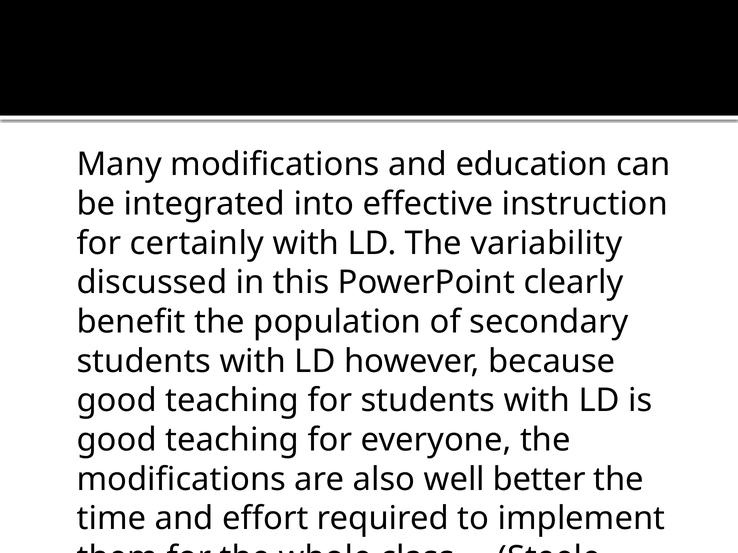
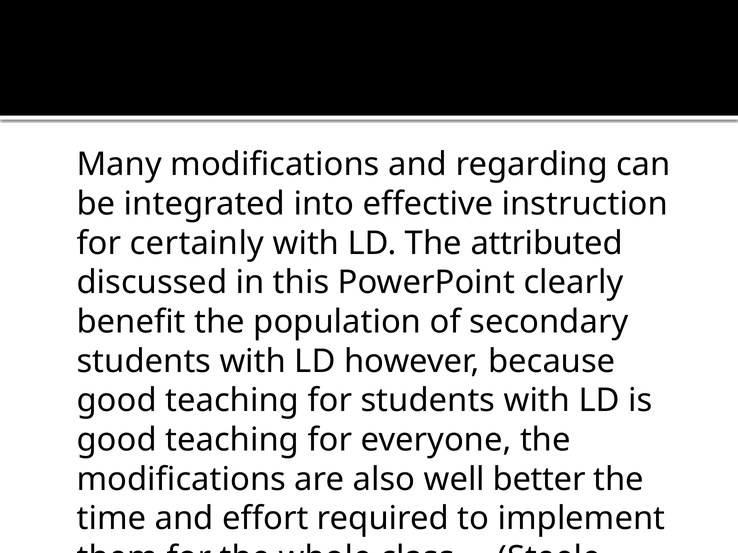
education: education -> regarding
variability: variability -> attributed
